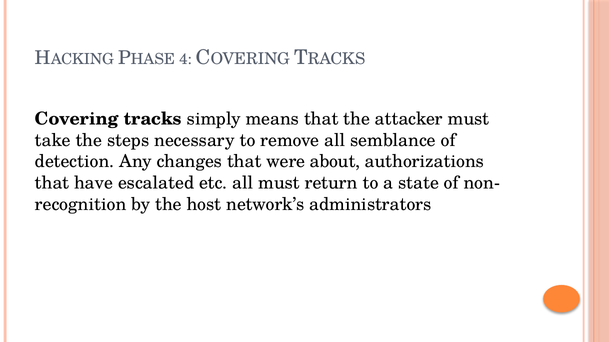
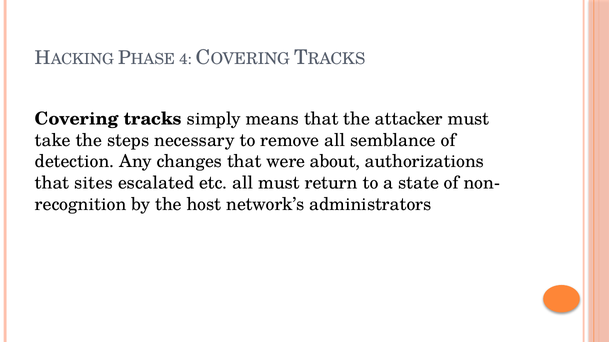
have: have -> sites
